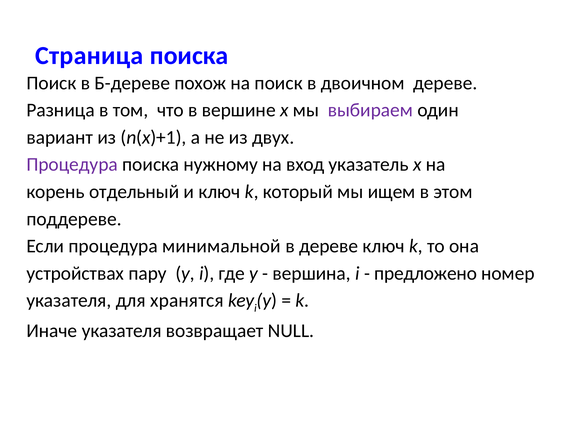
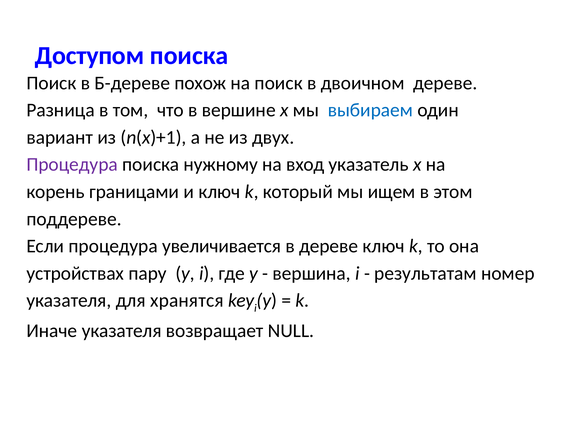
Страница: Страница -> Доступом
выбираем colour: purple -> blue
отдельный: отдельный -> границами
минимальной: минимальной -> увеличивается
предложено: предложено -> результатам
